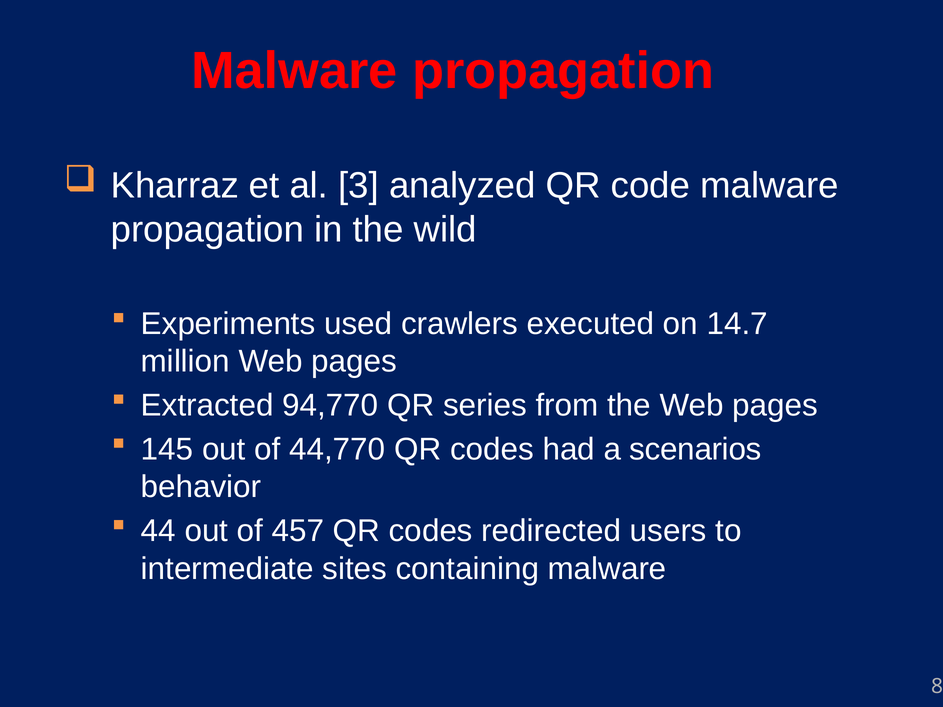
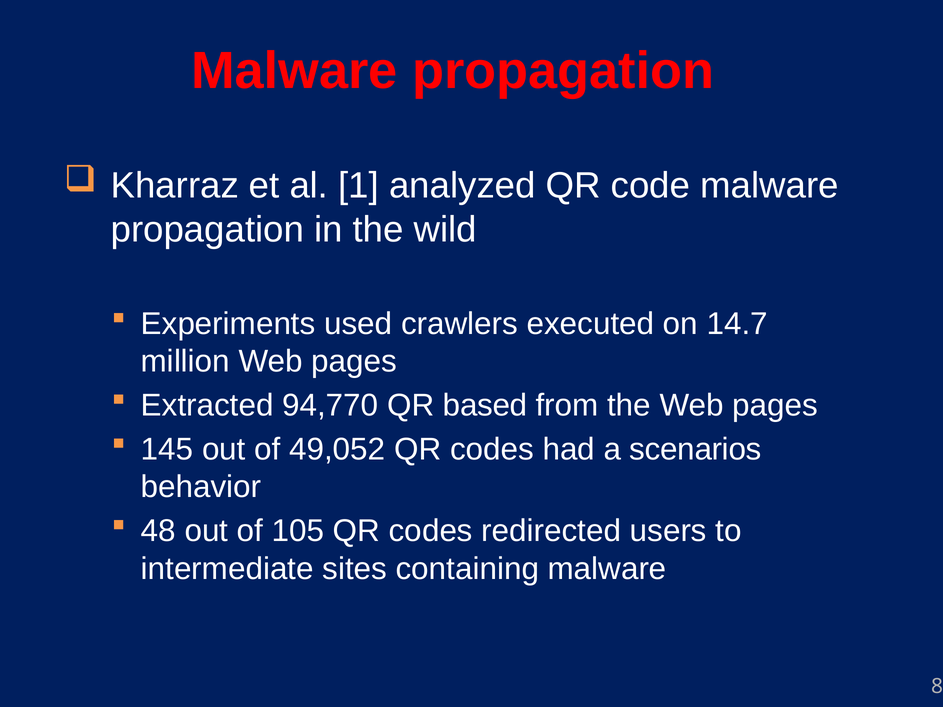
3: 3 -> 1
series: series -> based
44,770: 44,770 -> 49,052
44: 44 -> 48
457: 457 -> 105
